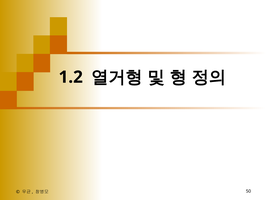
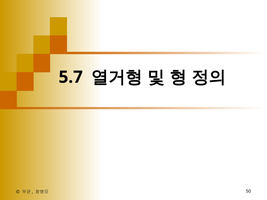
1.2: 1.2 -> 5.7
